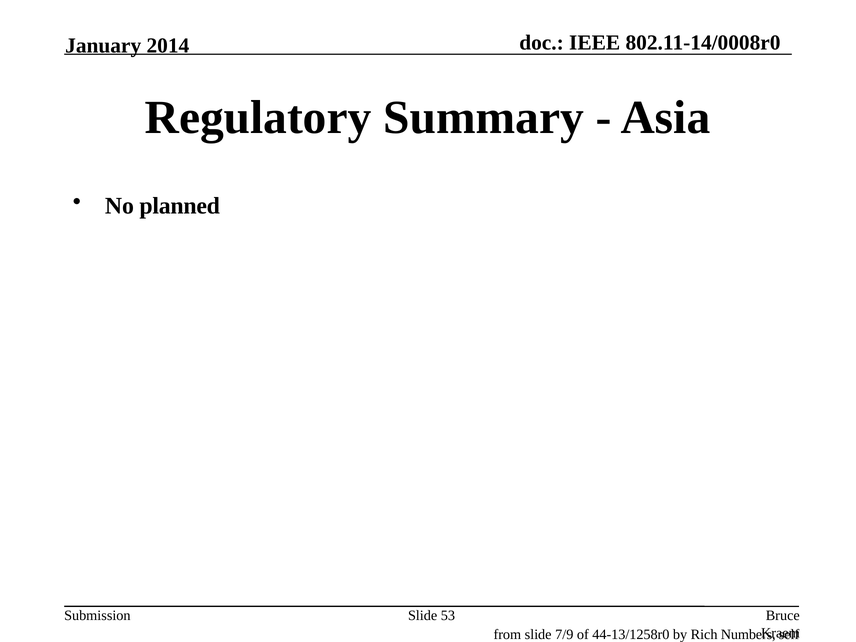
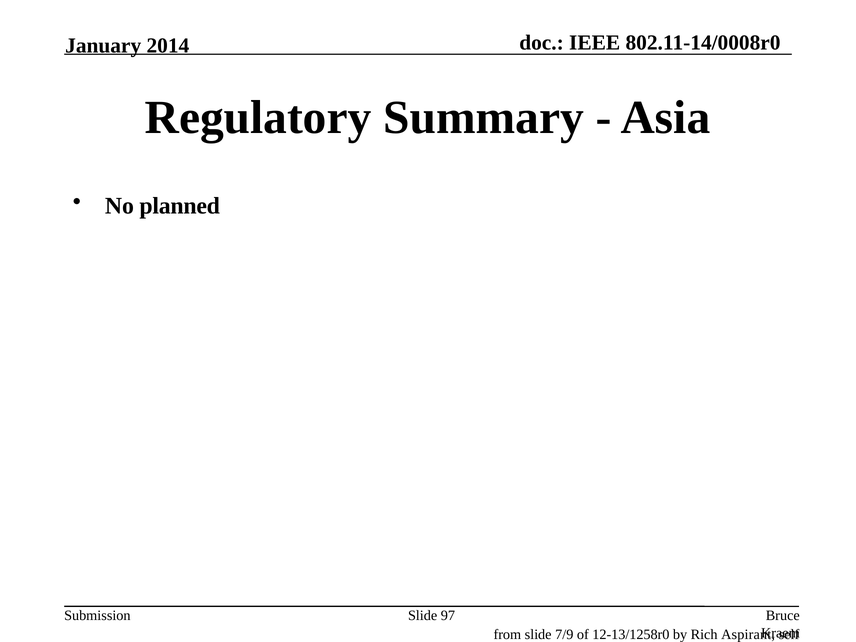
53: 53 -> 97
44-13/1258r0: 44-13/1258r0 -> 12-13/1258r0
Numbers: Numbers -> Aspirant
